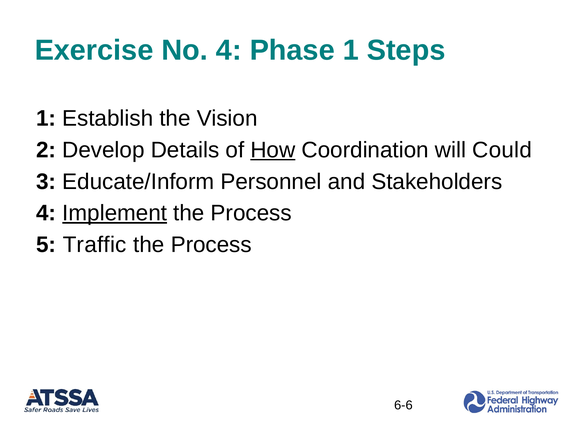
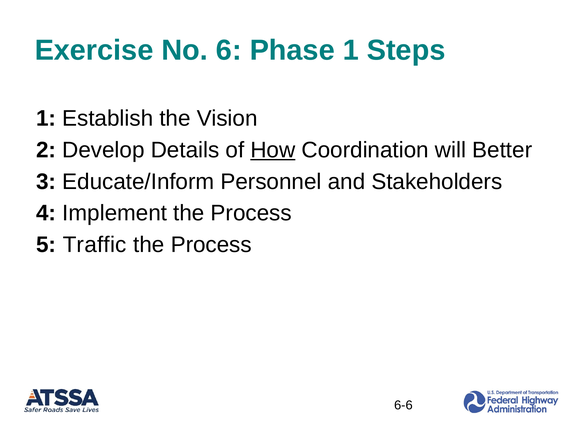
No 4: 4 -> 6
Could: Could -> Better
Implement underline: present -> none
